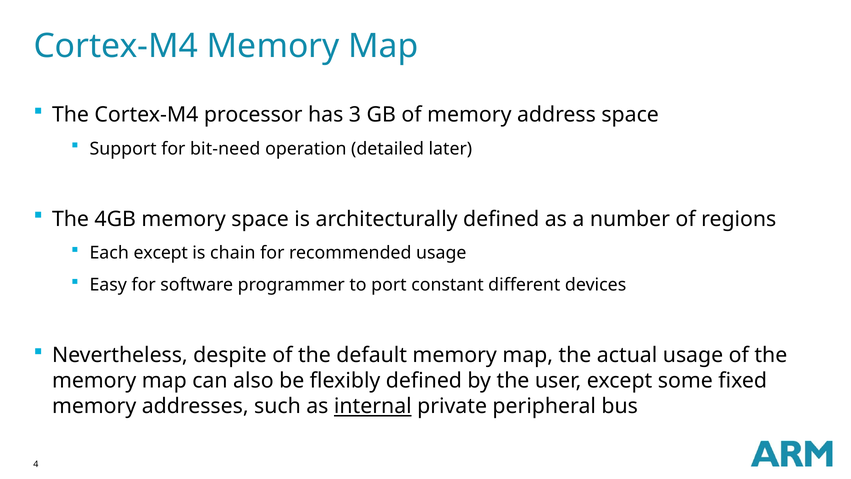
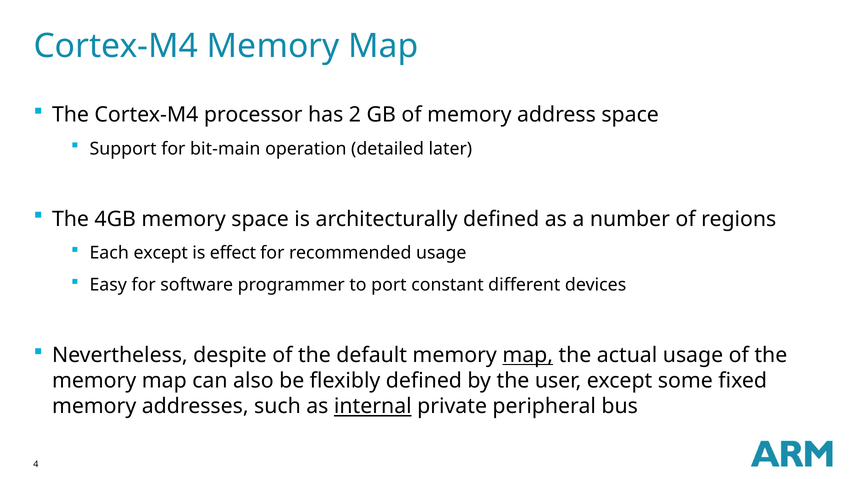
3: 3 -> 2
bit-need: bit-need -> bit-main
chain: chain -> effect
map at (528, 355) underline: none -> present
